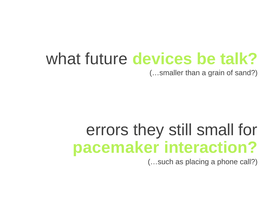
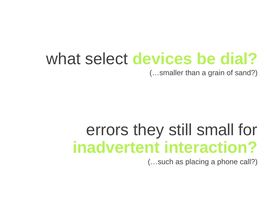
future: future -> select
talk: talk -> dial
pacemaker: pacemaker -> inadvertent
